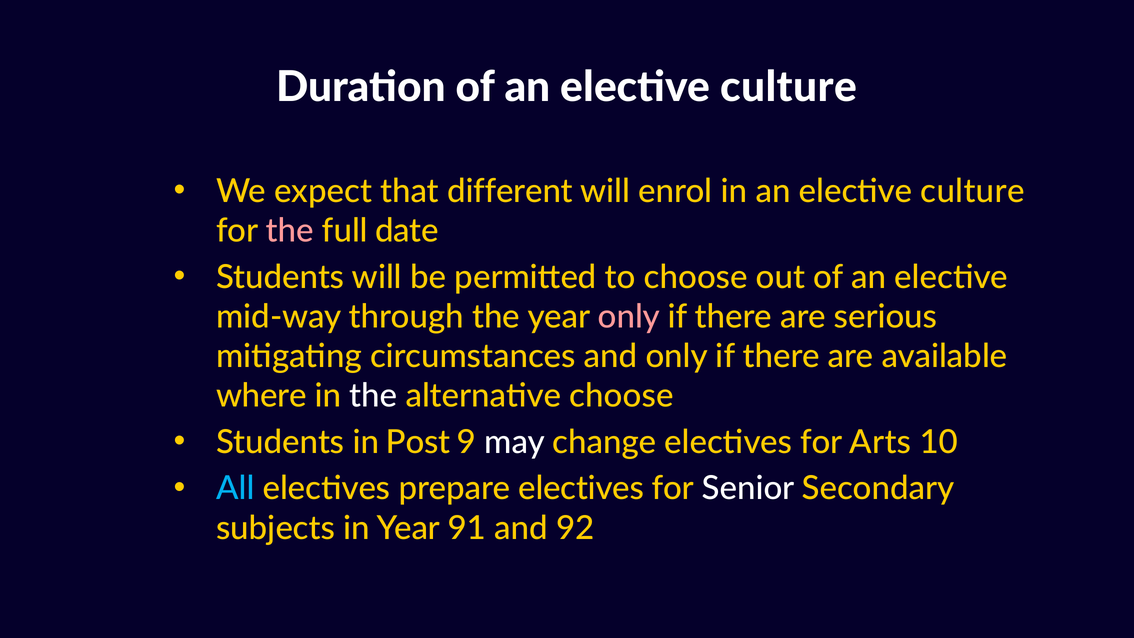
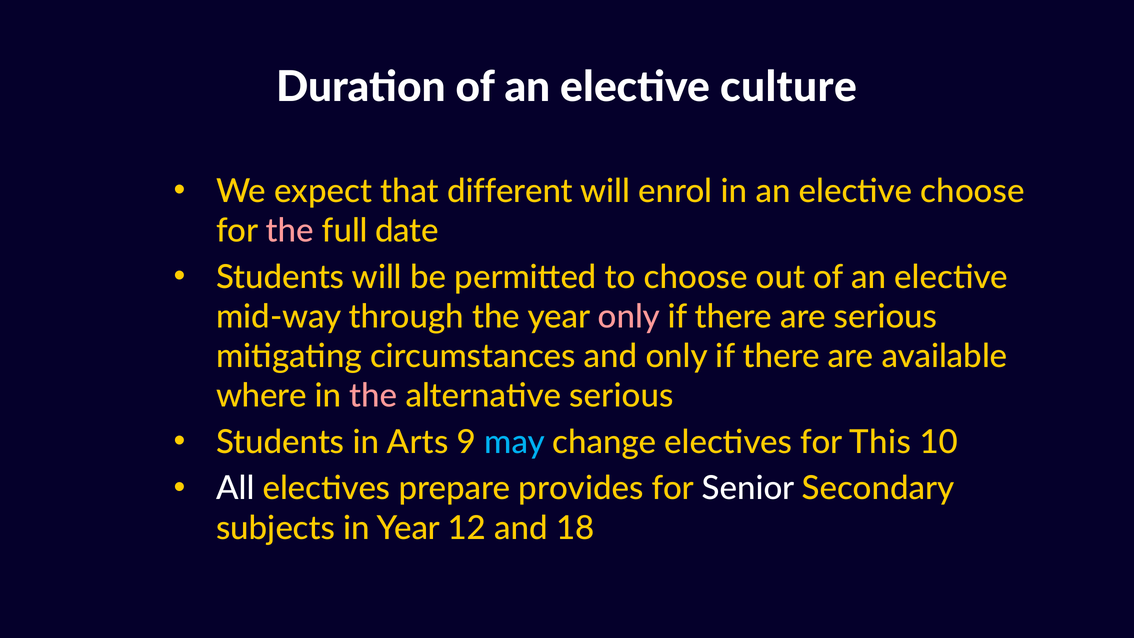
in an elective culture: culture -> choose
the at (373, 396) colour: white -> pink
alternative choose: choose -> serious
Post: Post -> Arts
may colour: white -> light blue
Arts: Arts -> This
All colour: light blue -> white
prepare electives: electives -> provides
91: 91 -> 12
92: 92 -> 18
